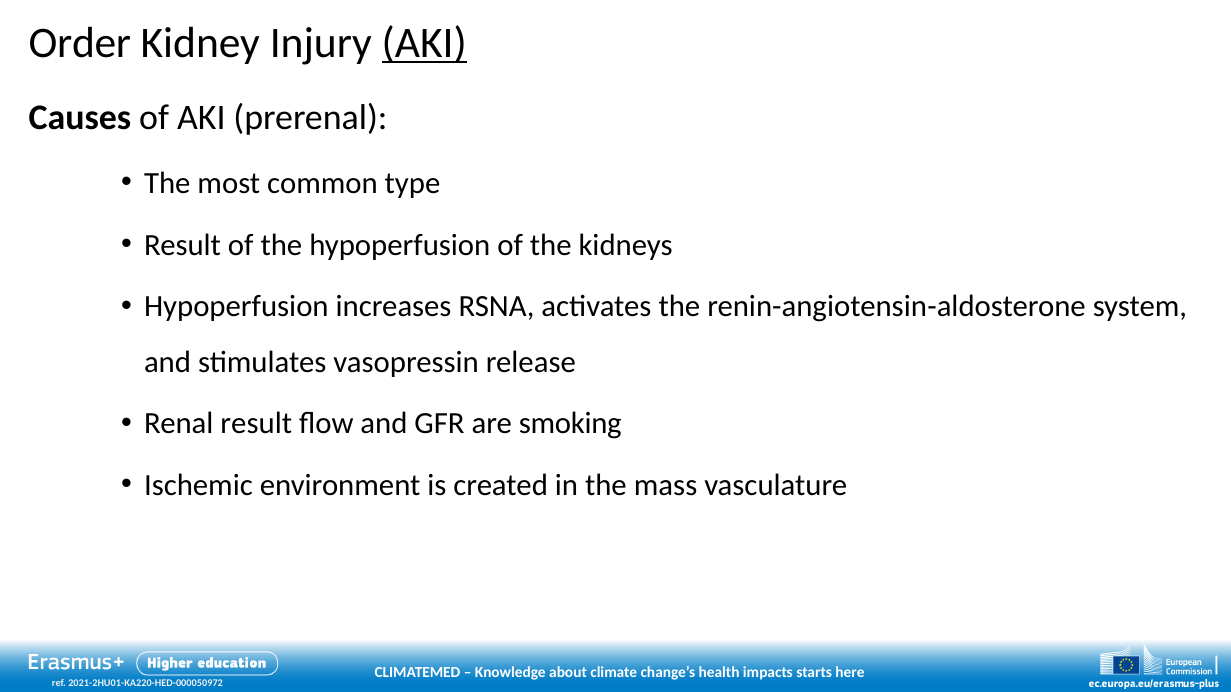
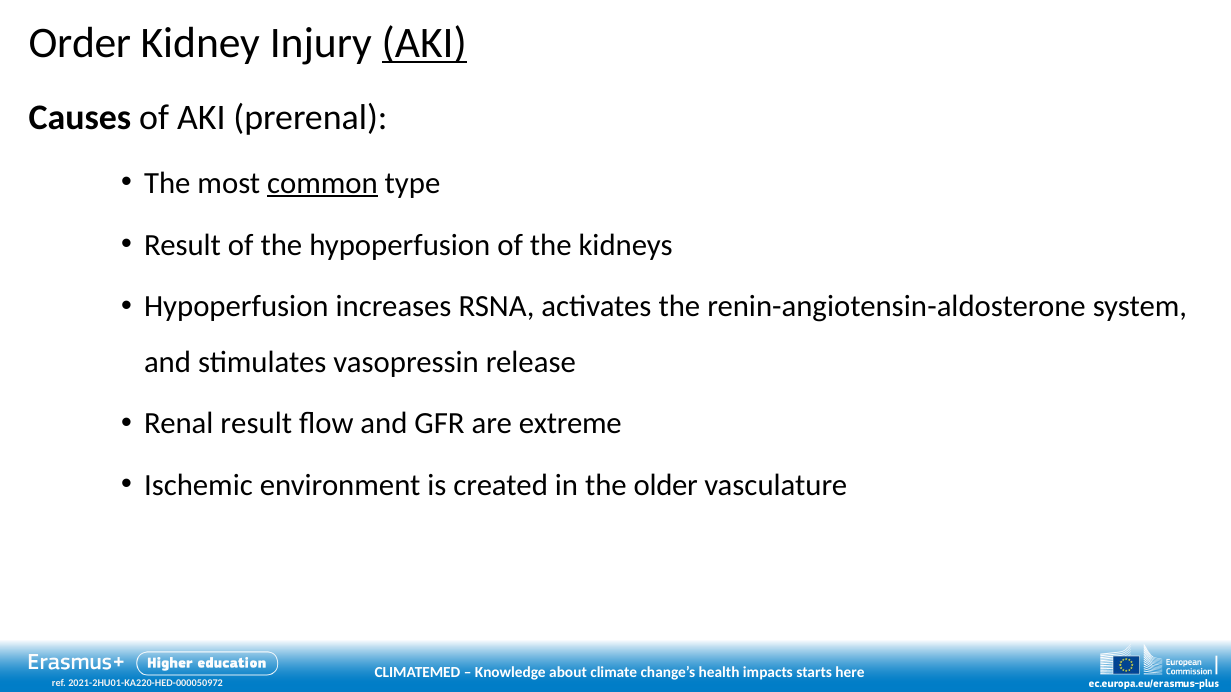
common underline: none -> present
smoking: smoking -> extreme
mass: mass -> older
